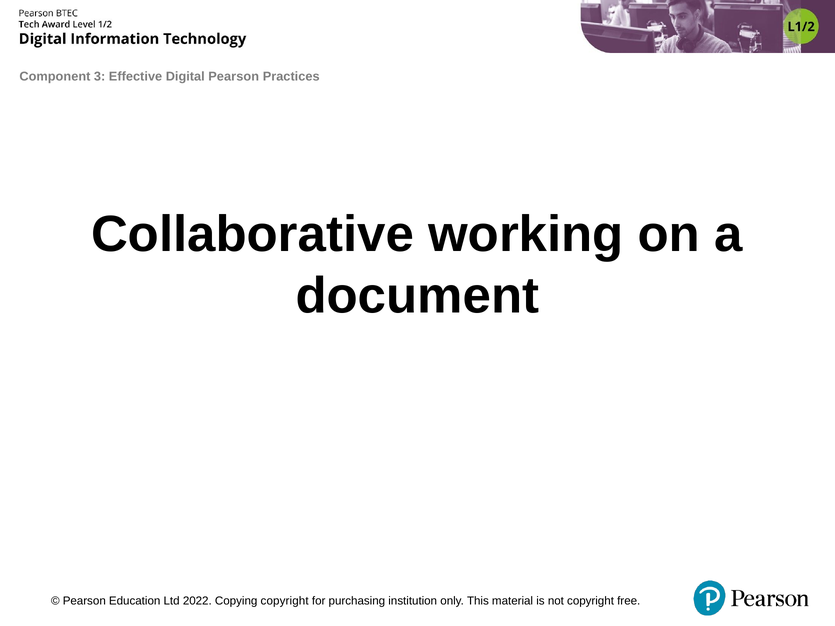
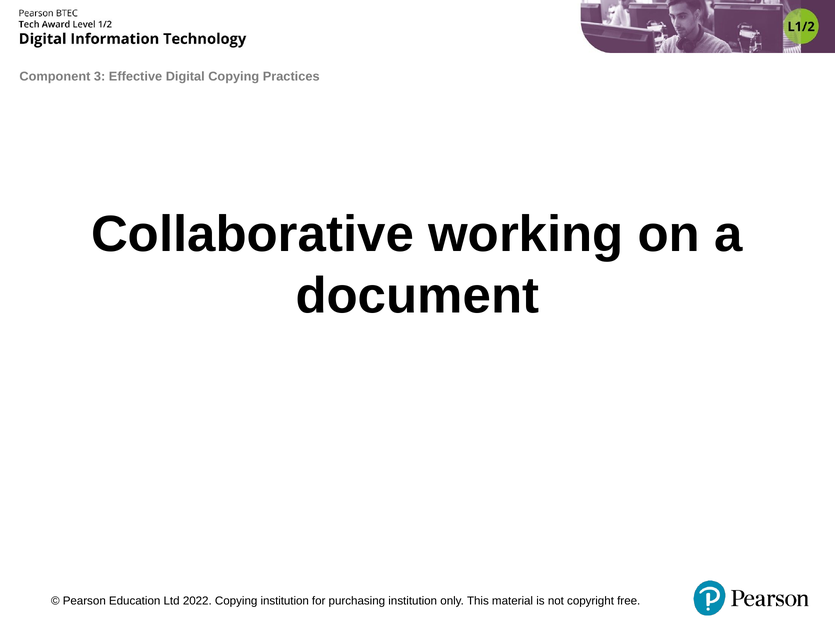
Pearson at (234, 76): Pearson -> Copying
Copying copyright: copyright -> institution
